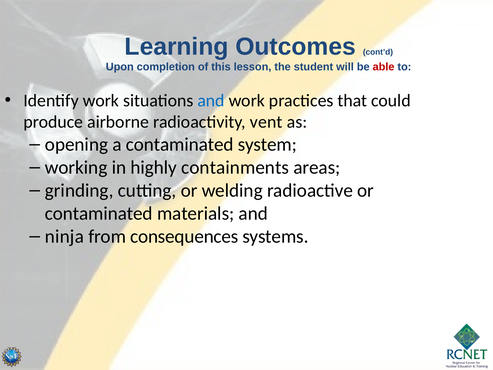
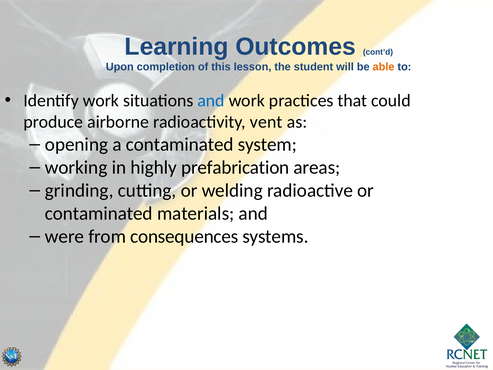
able colour: red -> orange
containments: containments -> prefabrication
ninja: ninja -> were
